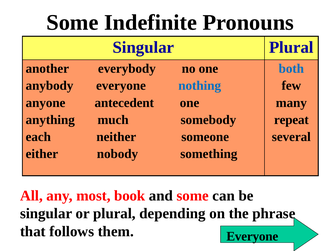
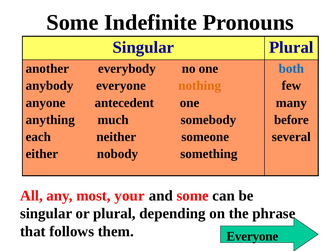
nothing colour: blue -> orange
repeat: repeat -> before
book: book -> your
